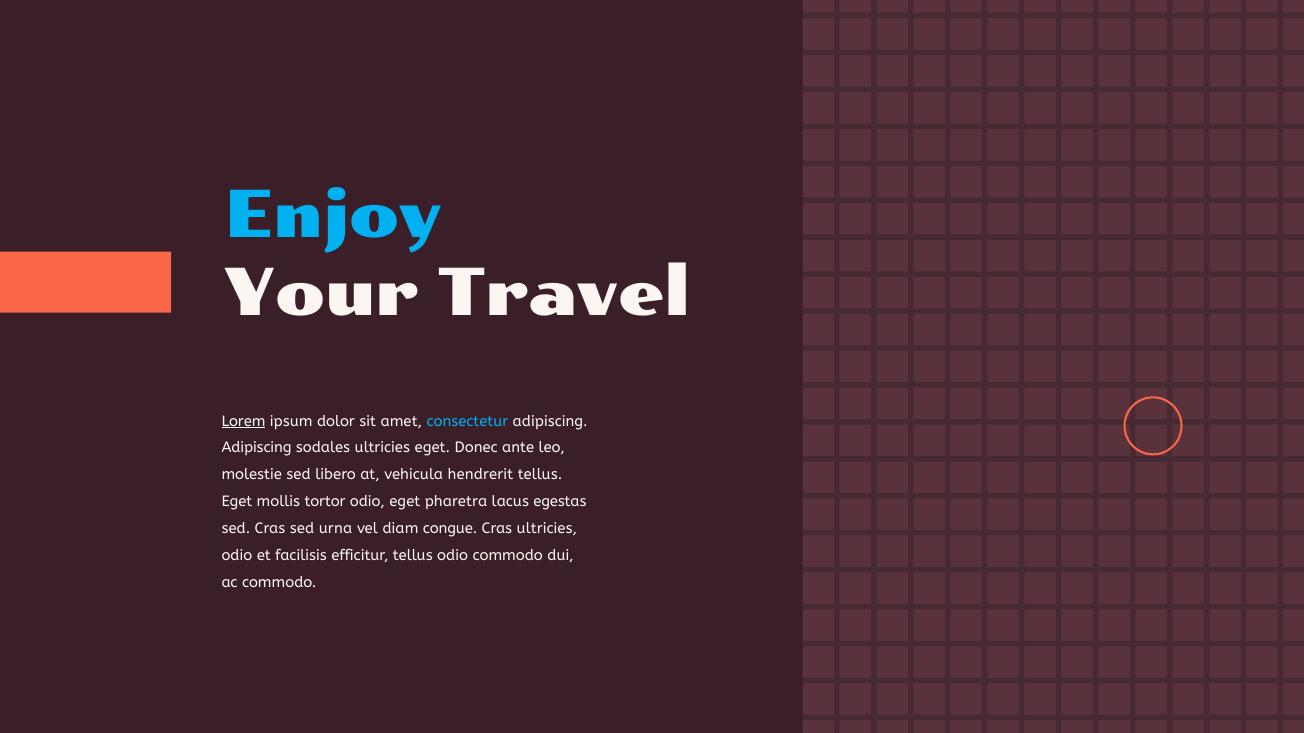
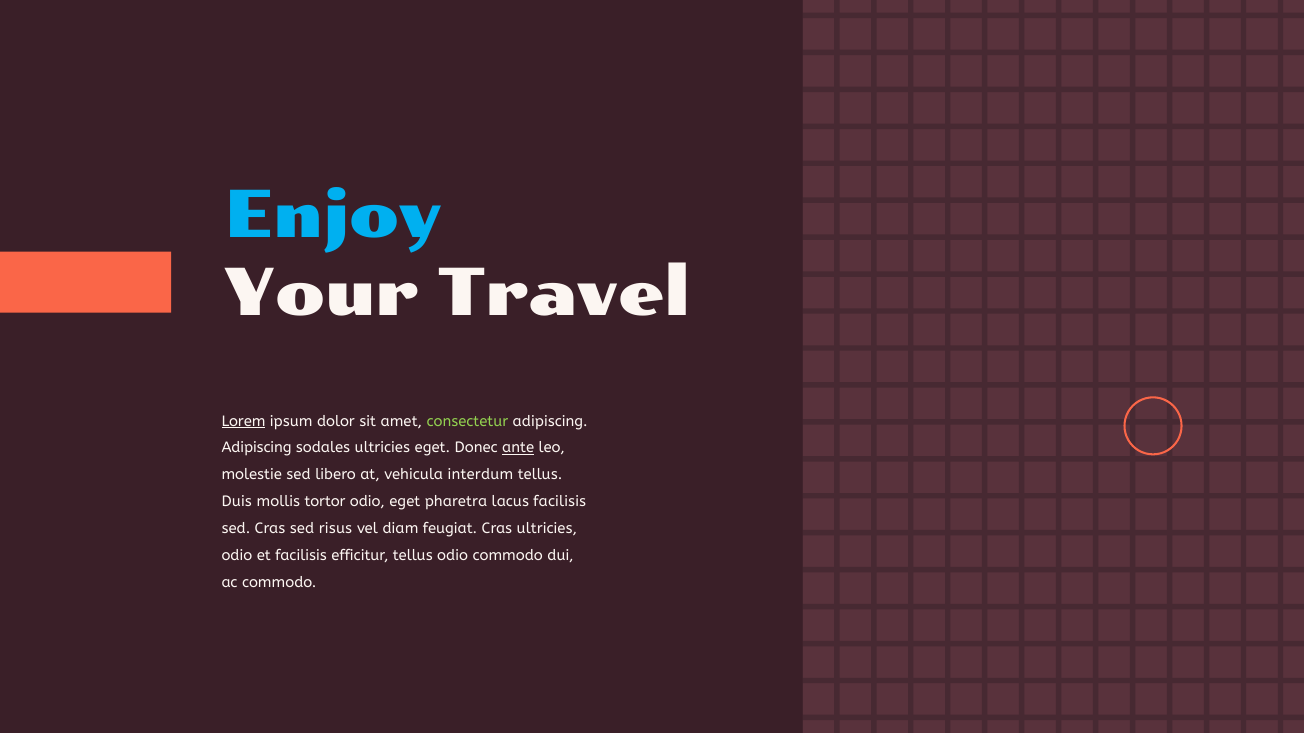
consectetur colour: light blue -> light green
ante underline: none -> present
hendrerit: hendrerit -> interdum
Eget at (237, 502): Eget -> Duis
lacus egestas: egestas -> facilisis
urna: urna -> risus
congue: congue -> feugiat
